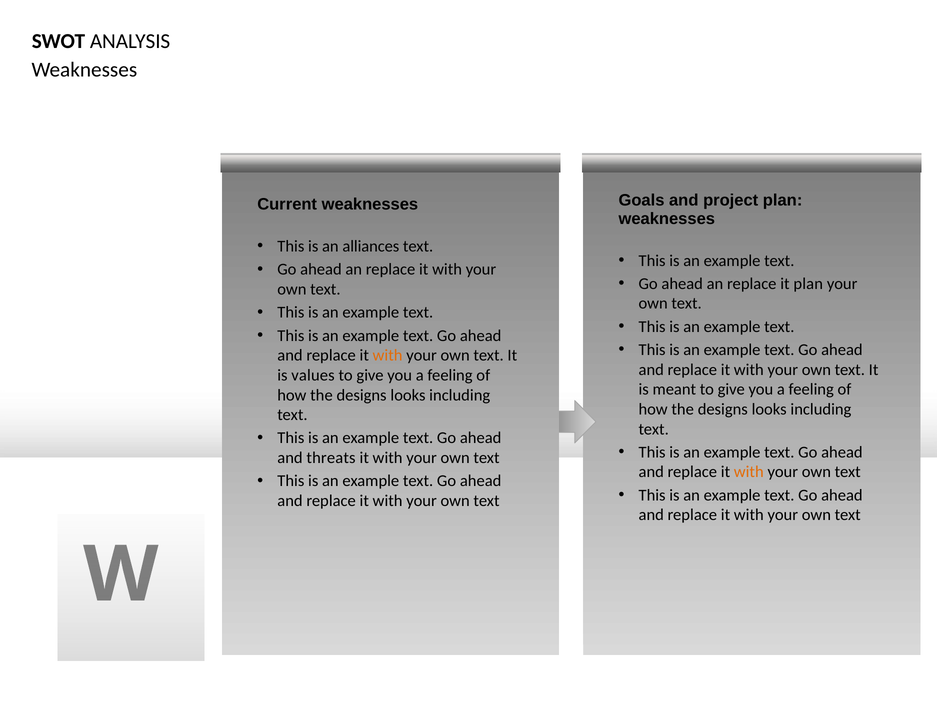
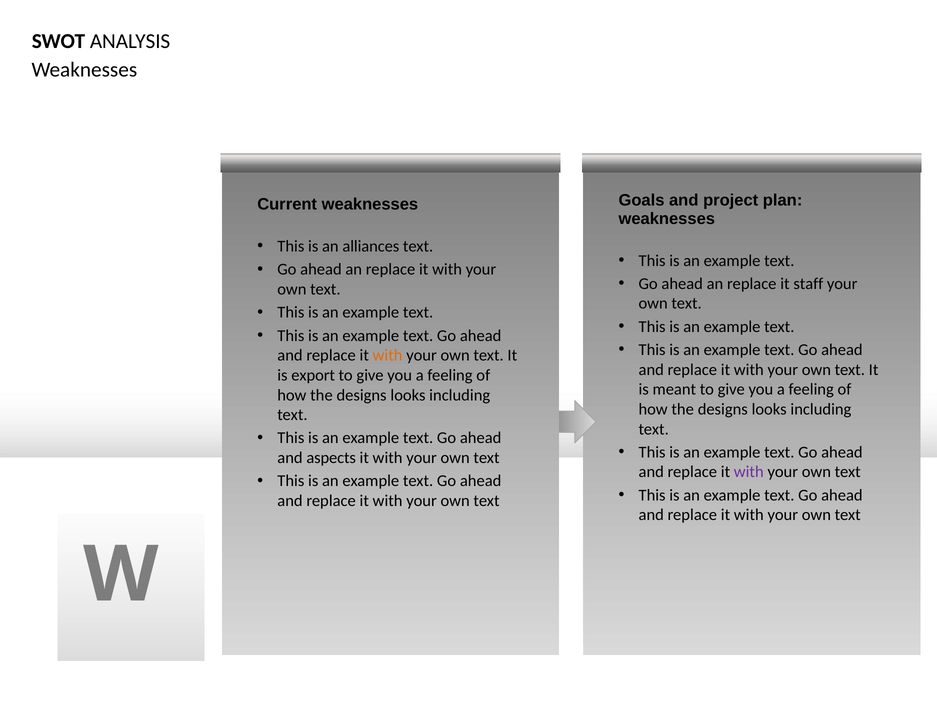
it plan: plan -> staff
values: values -> export
threats: threats -> aspects
with at (749, 472) colour: orange -> purple
